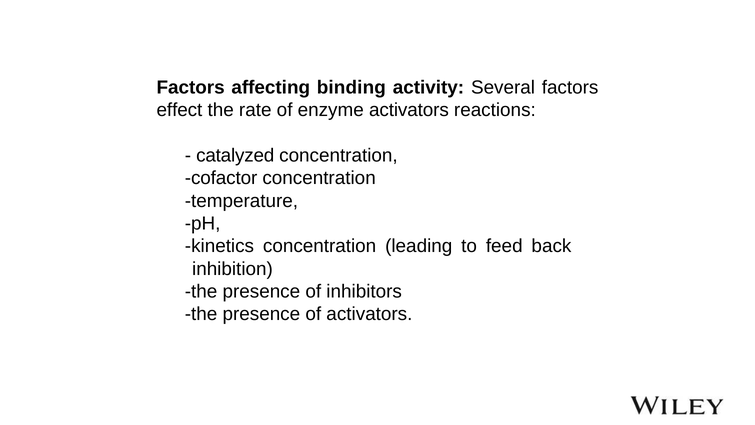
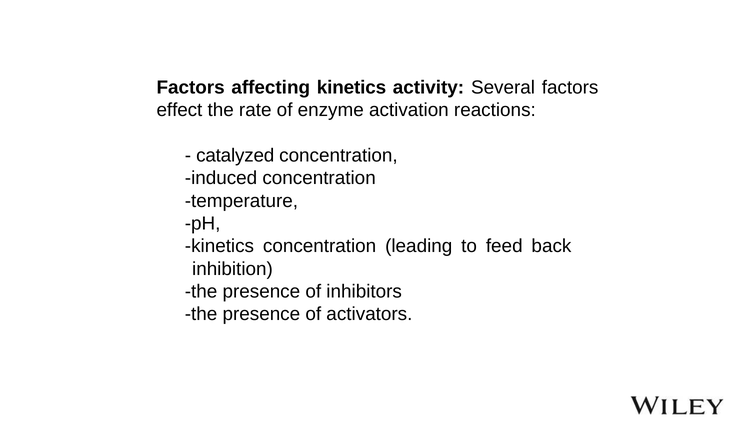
affecting binding: binding -> kinetics
enzyme activators: activators -> activation
cofactor: cofactor -> induced
